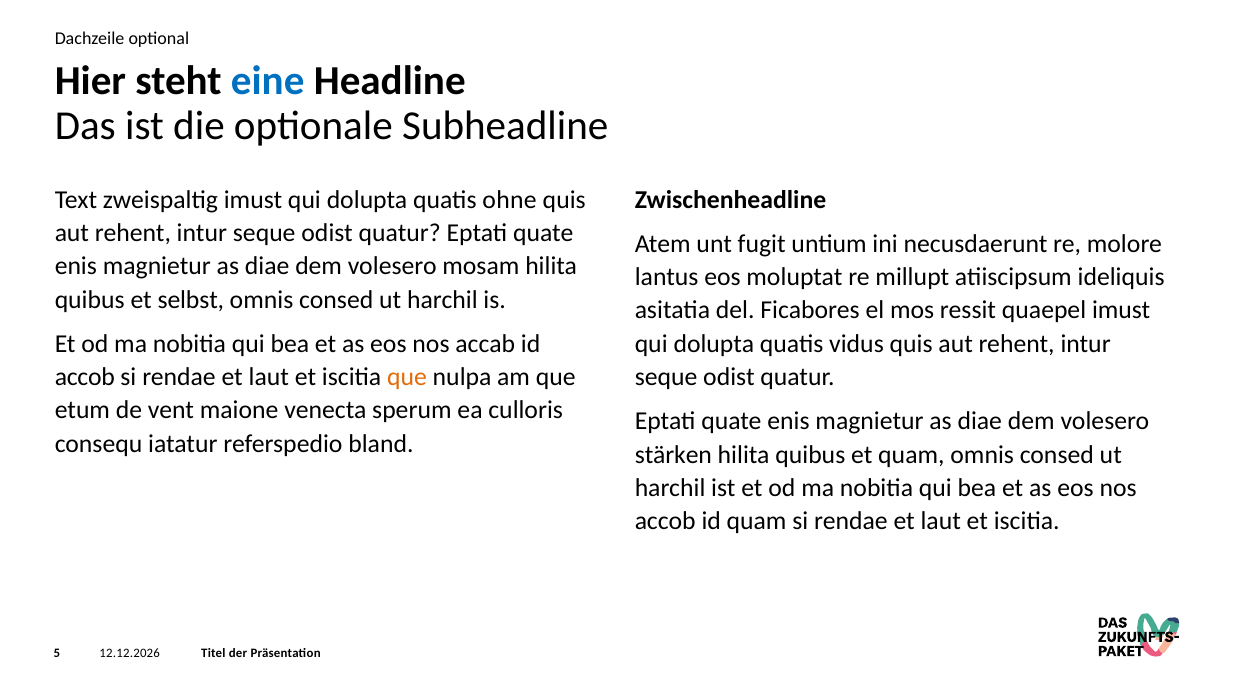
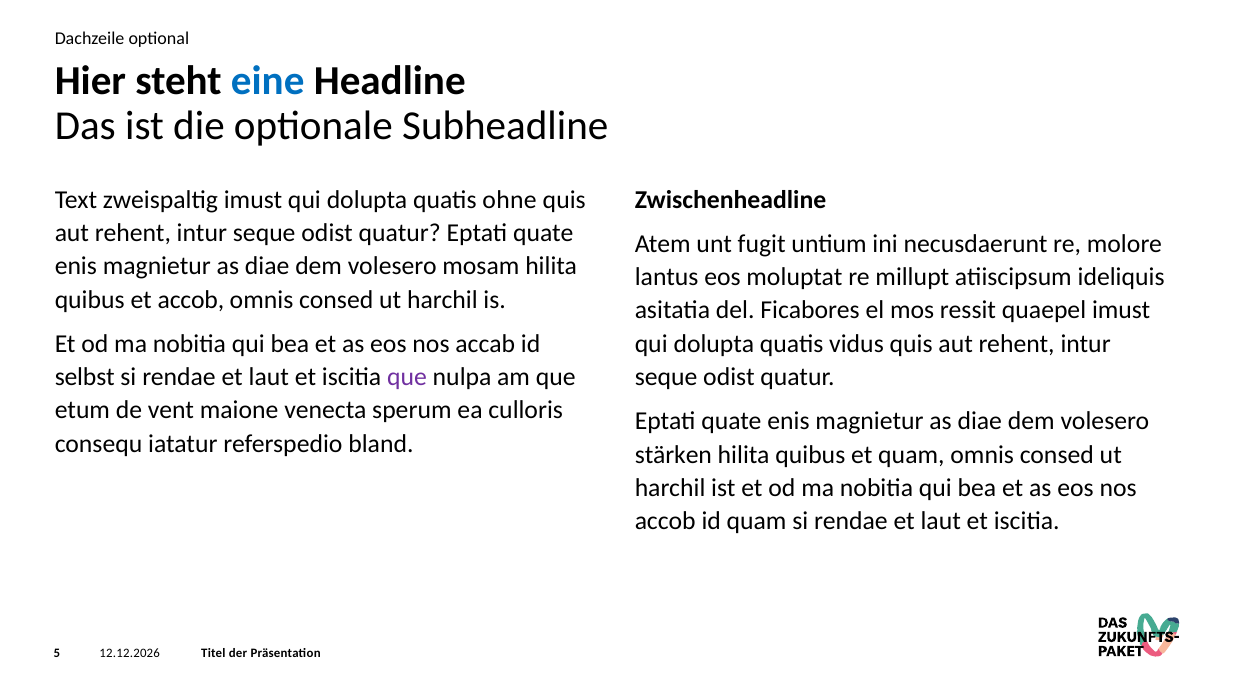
et selbst: selbst -> accob
accob at (85, 377): accob -> selbst
que at (407, 377) colour: orange -> purple
